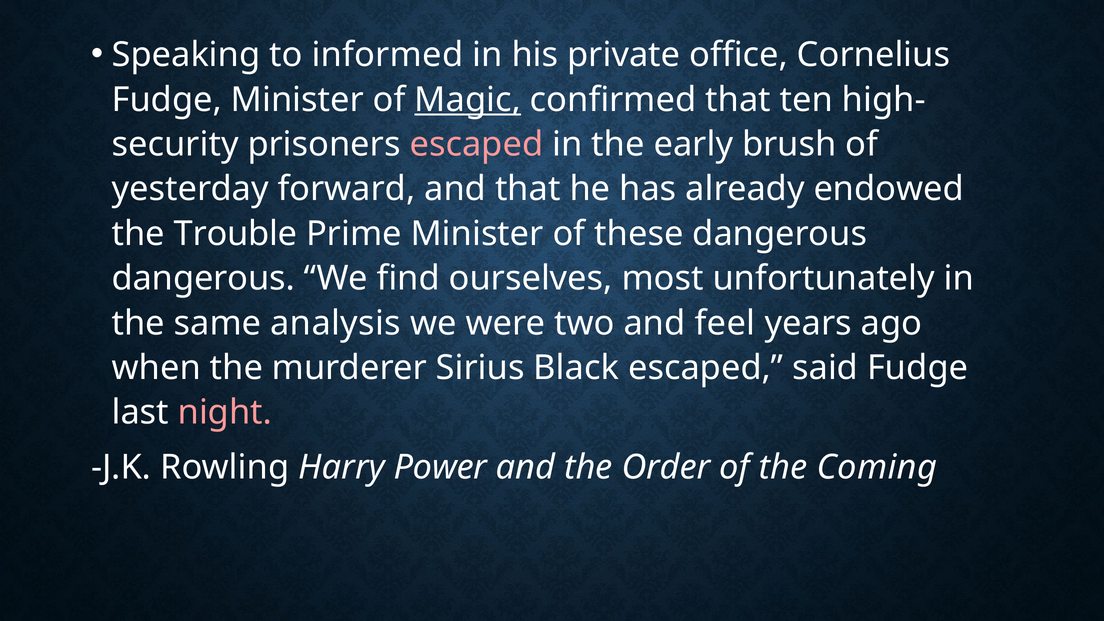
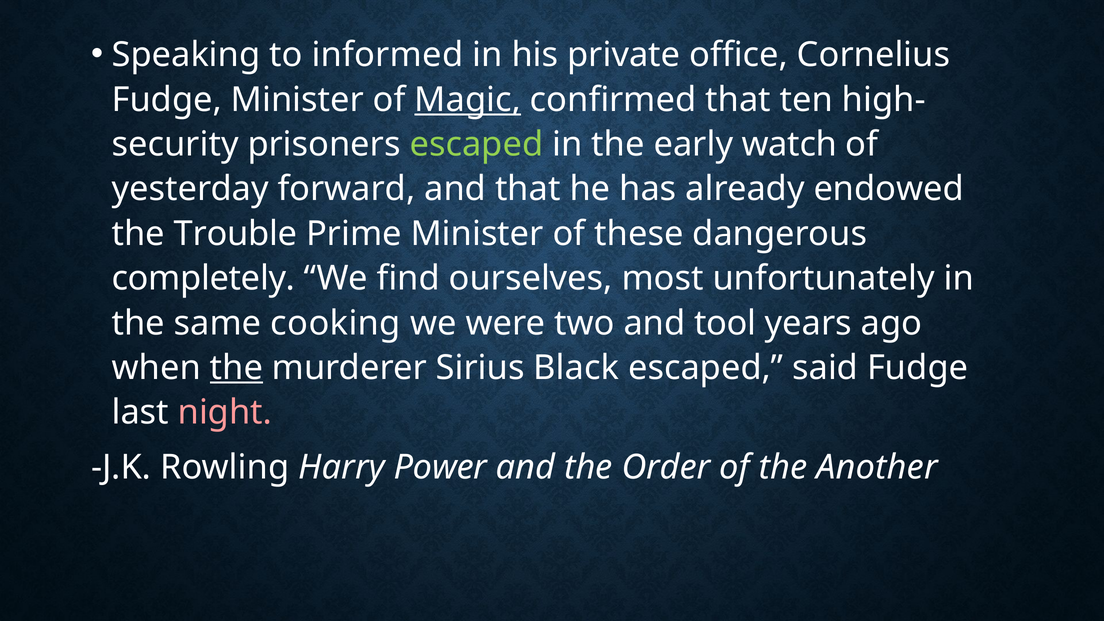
escaped at (476, 144) colour: pink -> light green
brush: brush -> watch
dangerous at (203, 278): dangerous -> completely
analysis: analysis -> cooking
feel: feel -> tool
the at (236, 368) underline: none -> present
Coming: Coming -> Another
